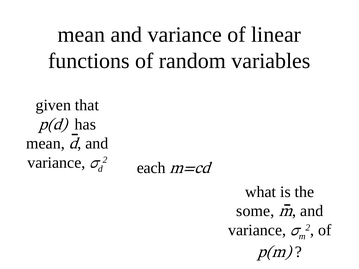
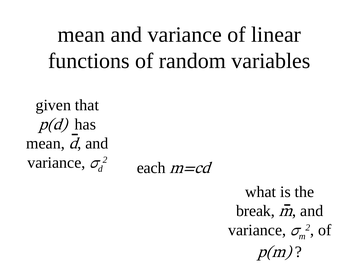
some: some -> break
